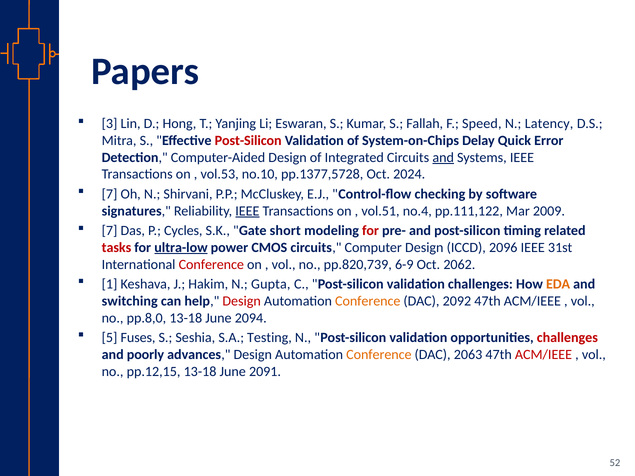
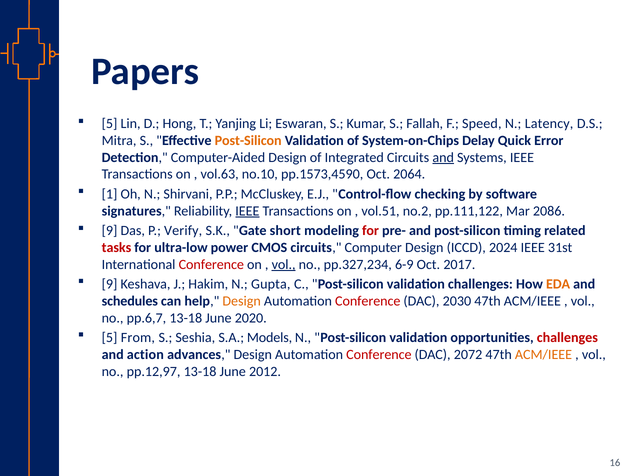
3 at (110, 124): 3 -> 5
Post-Silicon at (248, 141) colour: red -> orange
vol.53: vol.53 -> vol.63
pp.1377,5728: pp.1377,5728 -> pp.1573,4590
2024: 2024 -> 2064
7 at (110, 194): 7 -> 1
no.4: no.4 -> no.2
2009: 2009 -> 2086
7 at (110, 231): 7 -> 9
Cycles: Cycles -> Verify
ultra-low underline: present -> none
2096: 2096 -> 2024
vol at (284, 265) underline: none -> present
pp.820,739: pp.820,739 -> pp.327,234
2062: 2062 -> 2017
1 at (110, 284): 1 -> 9
switching: switching -> schedules
Design at (242, 301) colour: red -> orange
Conference at (368, 301) colour: orange -> red
2092: 2092 -> 2030
pp.8,0: pp.8,0 -> pp.6,7
2094: 2094 -> 2020
Fuses: Fuses -> From
Testing: Testing -> Models
poorly: poorly -> action
Conference at (379, 355) colour: orange -> red
2063: 2063 -> 2072
ACM/IEEE at (544, 355) colour: red -> orange
pp.12,15: pp.12,15 -> pp.12,97
2091: 2091 -> 2012
52: 52 -> 16
